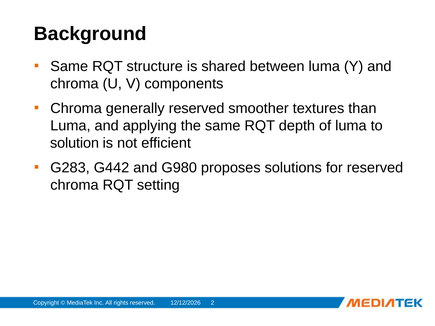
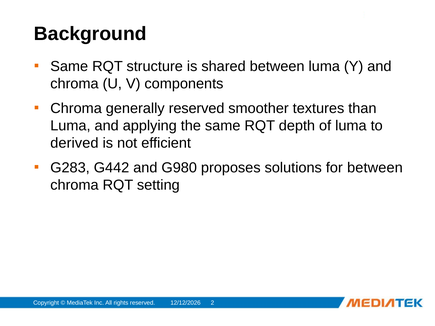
solution: solution -> derived
for reserved: reserved -> between
